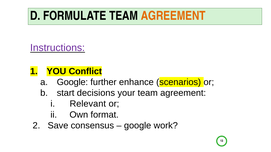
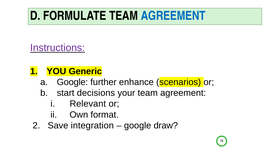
AGREEMENT at (173, 16) colour: orange -> blue
Conflict: Conflict -> Generic
consensus: consensus -> integration
work: work -> draw
